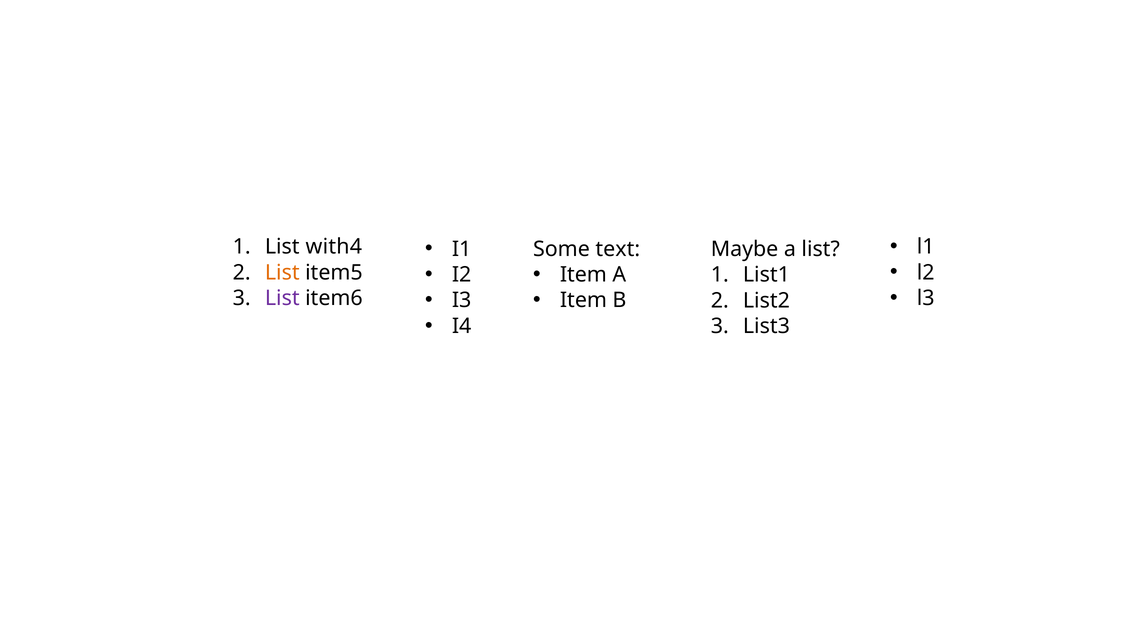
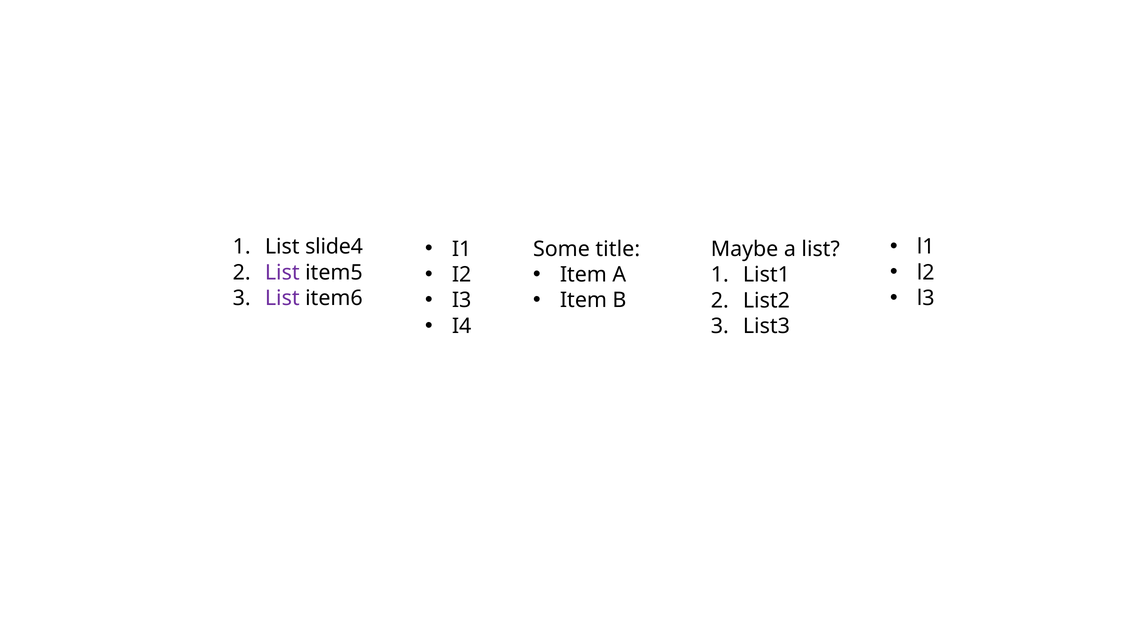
with4: with4 -> slide4
text: text -> title
List at (282, 273) colour: orange -> purple
